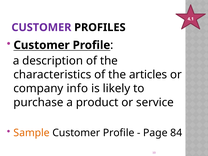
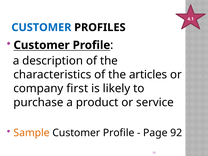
CUSTOMER at (41, 27) colour: purple -> blue
info: info -> first
84: 84 -> 92
